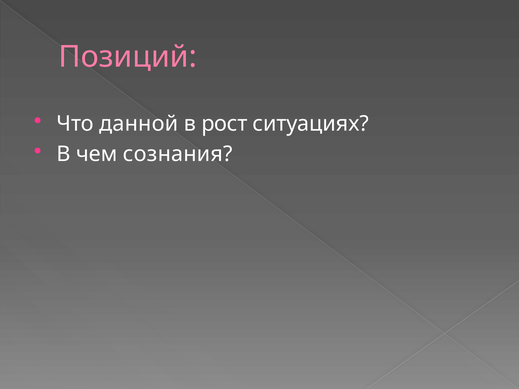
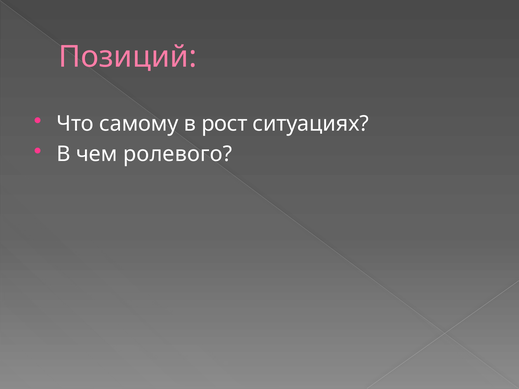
данной: данной -> самому
сознания: сознания -> ролевого
